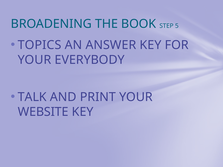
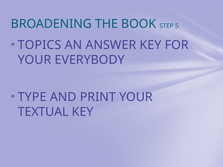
TALK: TALK -> TYPE
WEBSITE: WEBSITE -> TEXTUAL
